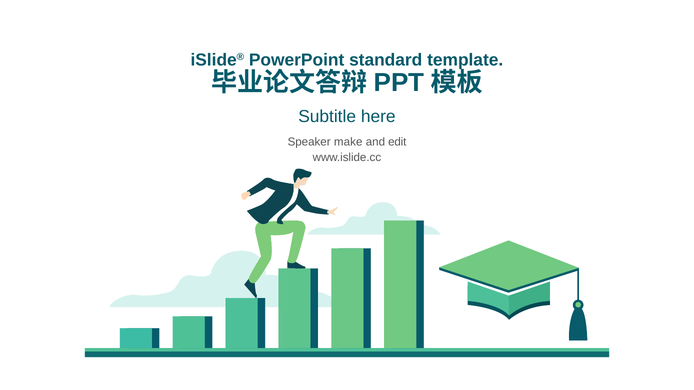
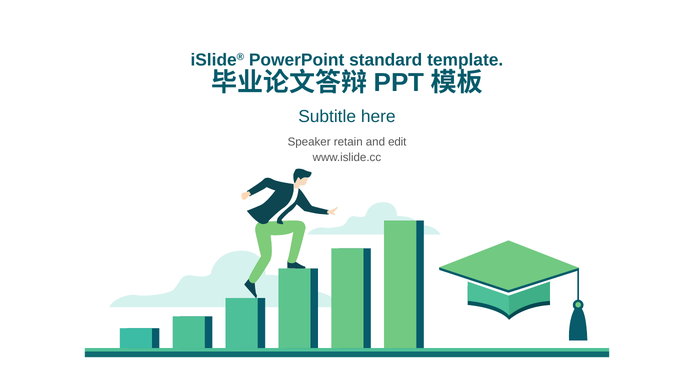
make: make -> retain
